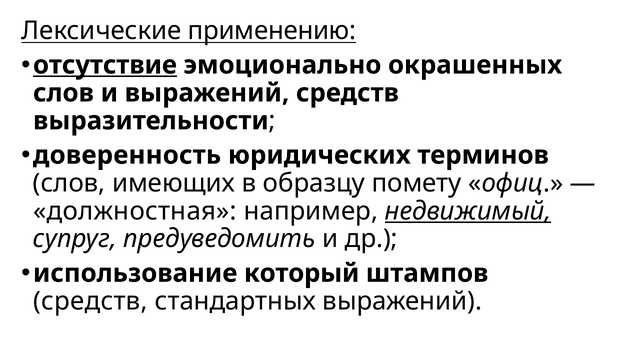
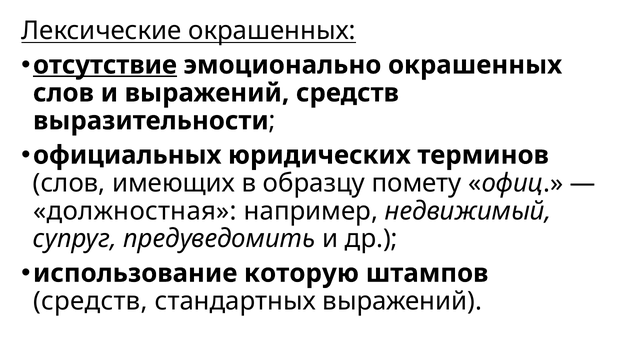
Лексические применению: применению -> окрашенных
доверенность: доверенность -> официальных
недвижимый underline: present -> none
который: который -> которую
